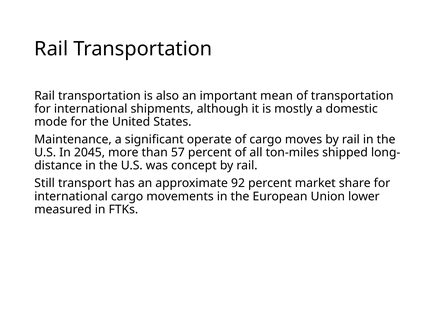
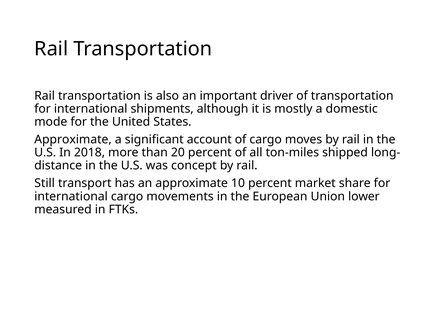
mean: mean -> driver
Maintenance at (73, 139): Maintenance -> Approximate
operate: operate -> account
2045: 2045 -> 2018
57: 57 -> 20
92: 92 -> 10
